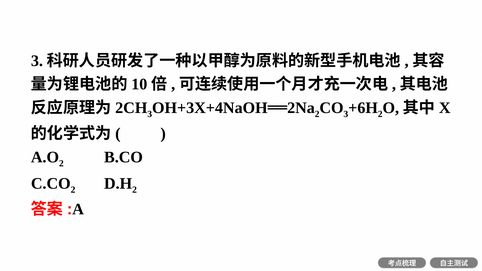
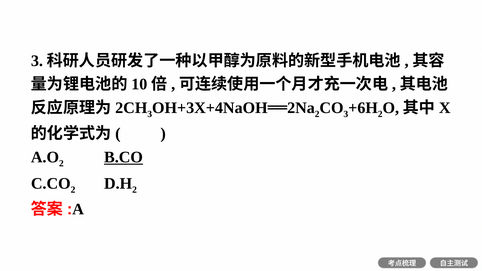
B.CO underline: none -> present
